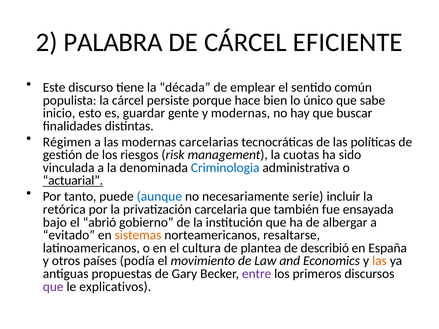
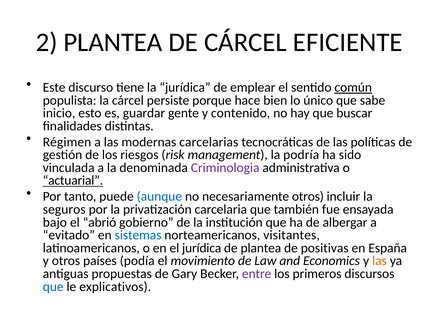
2 PALABRA: PALABRA -> PLANTEA
la década: década -> jurídica
común underline: none -> present
y modernas: modernas -> contenido
cuotas: cuotas -> podría
Criminologia colour: blue -> purple
necesariamente serie: serie -> otros
retórica: retórica -> seguros
sistemas colour: orange -> blue
resaltarse: resaltarse -> visitantes
el cultura: cultura -> jurídica
describió: describió -> positivas
que at (53, 287) colour: purple -> blue
